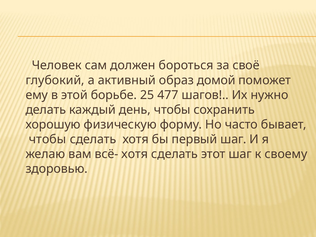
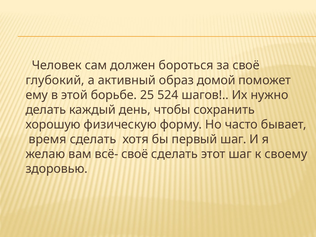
477: 477 -> 524
чтобы at (48, 139): чтобы -> время
всё- хотя: хотя -> своё
